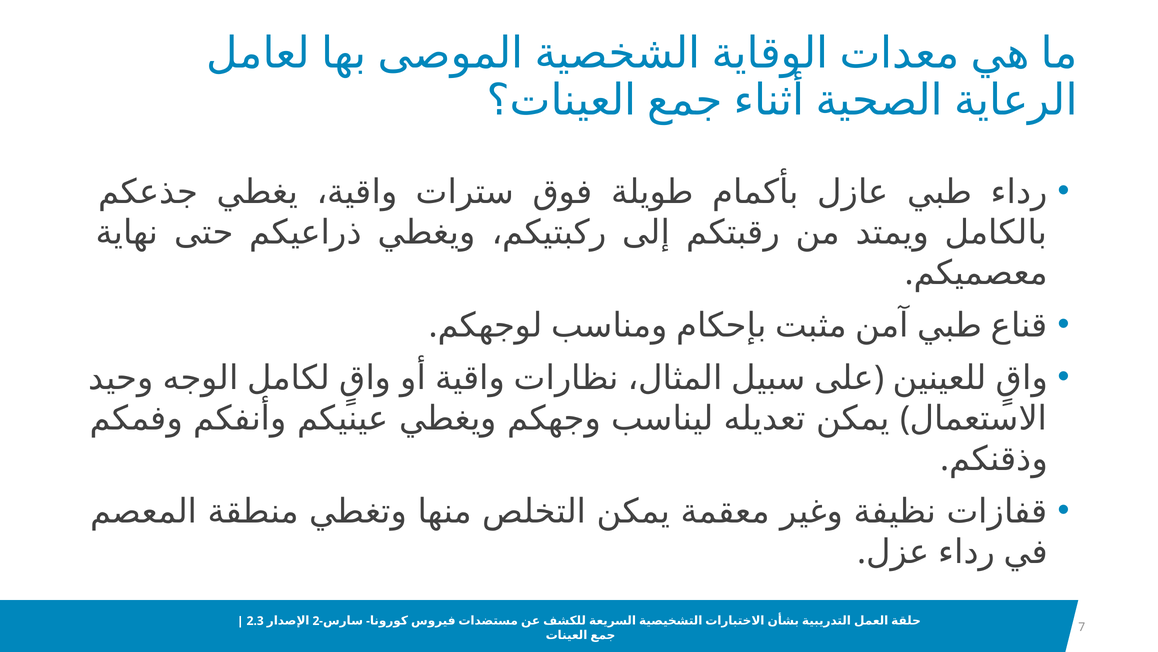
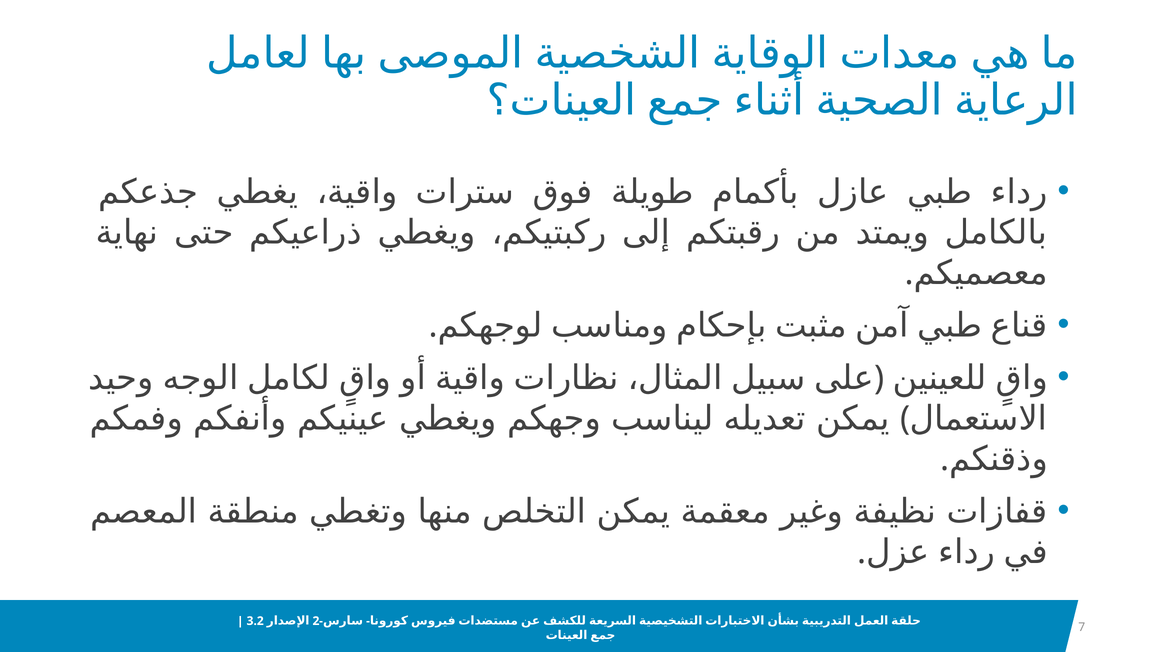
2.3: 2.3 -> 3.2
